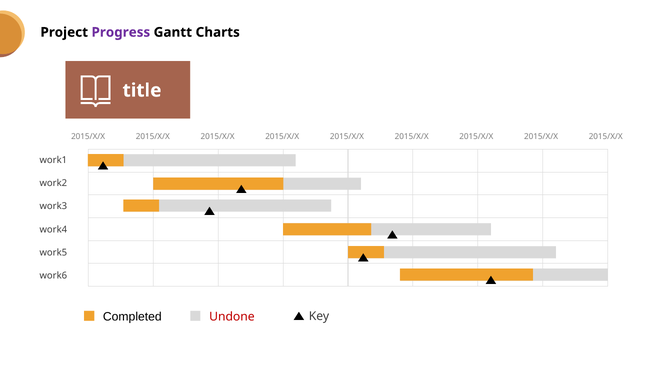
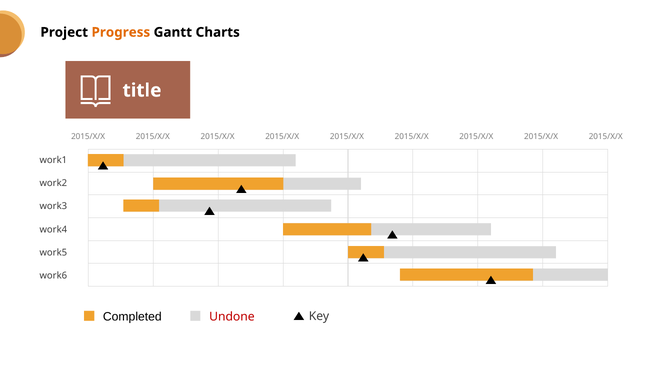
Progress colour: purple -> orange
